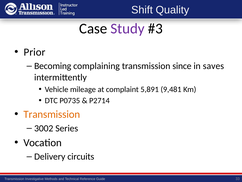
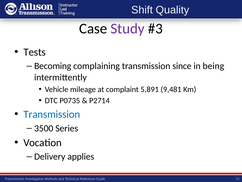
Prior: Prior -> Tests
saves: saves -> being
Transmission at (52, 114) colour: orange -> blue
3002: 3002 -> 3500
circuits: circuits -> applies
